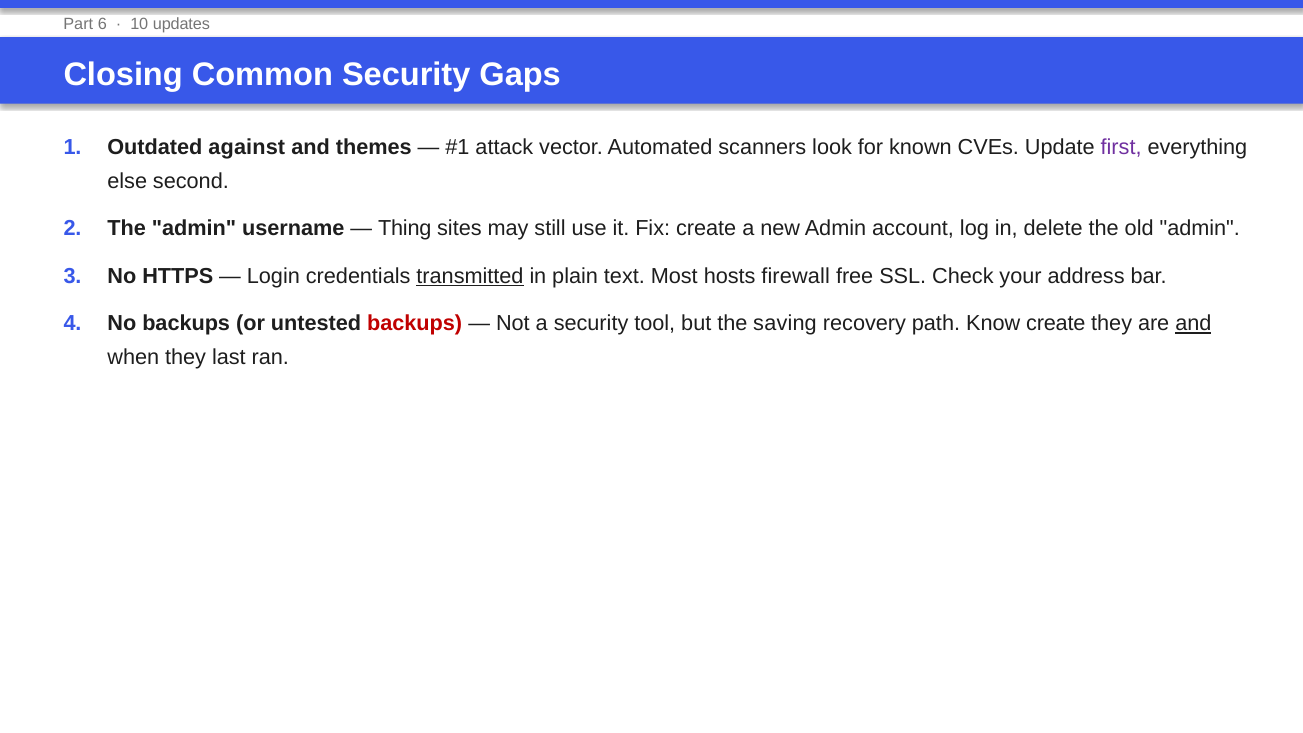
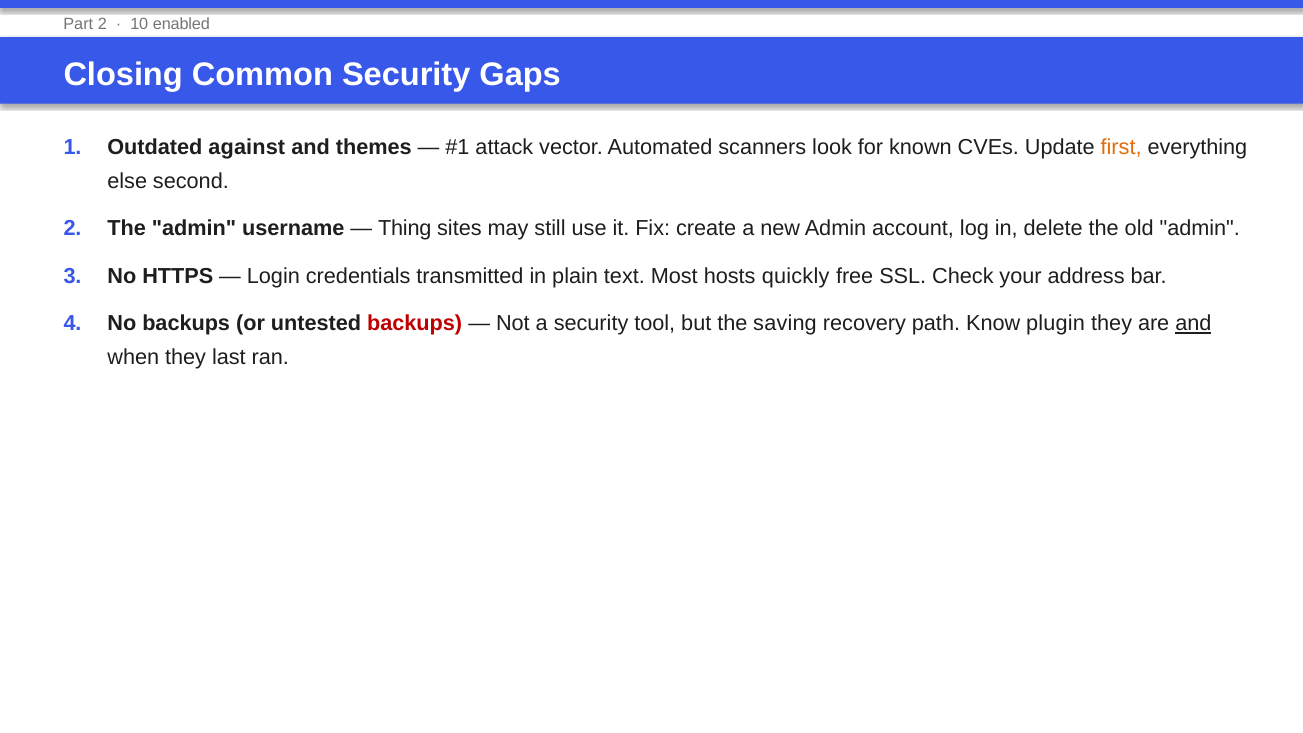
Part 6: 6 -> 2
updates: updates -> enabled
first colour: purple -> orange
transmitted underline: present -> none
firewall: firewall -> quickly
Know create: create -> plugin
